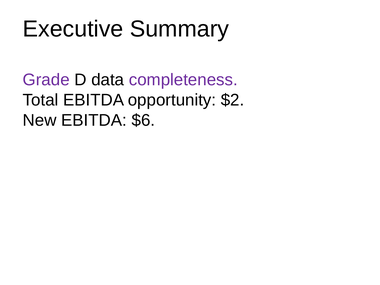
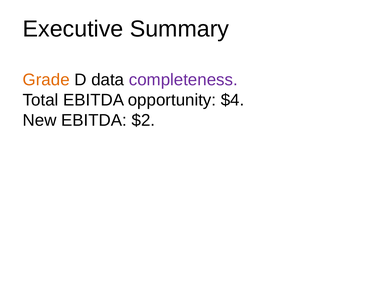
Grade colour: purple -> orange
$2: $2 -> $4
$6: $6 -> $2
